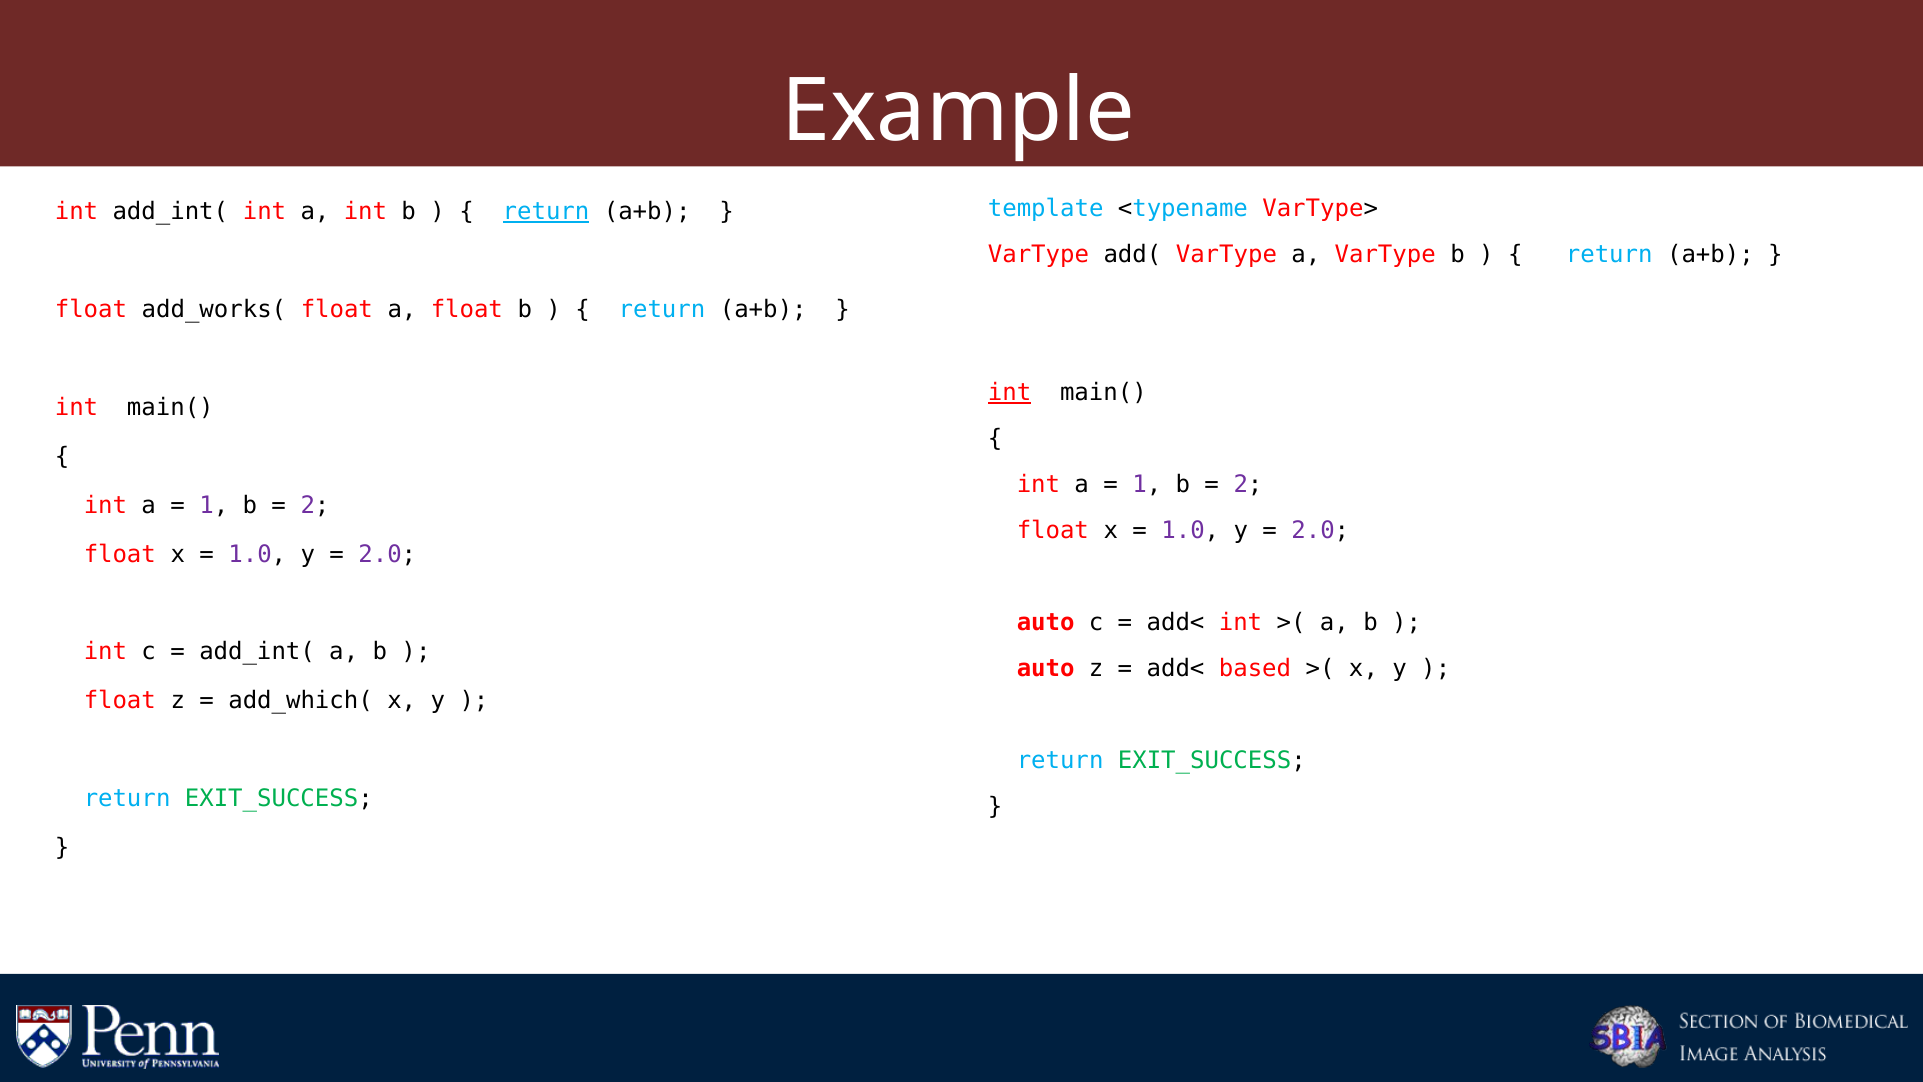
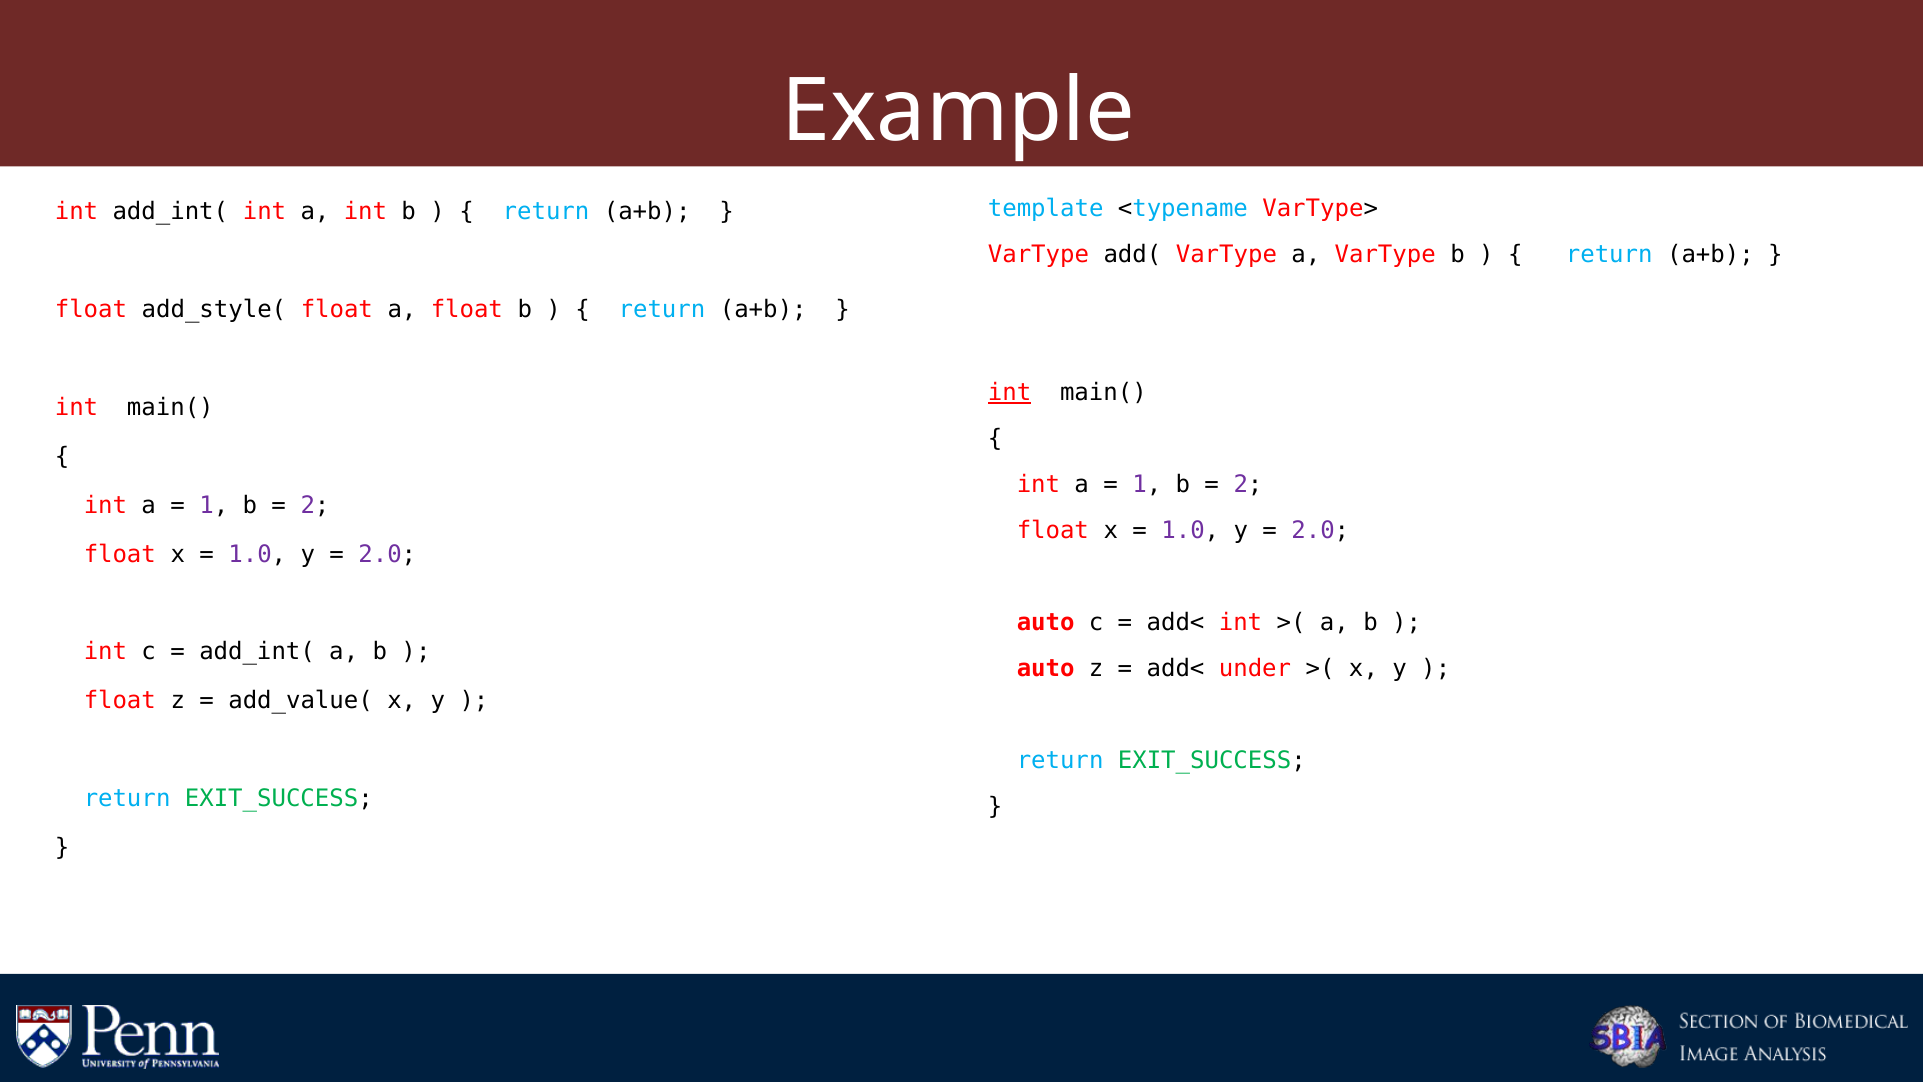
return at (546, 212) underline: present -> none
add_works(: add_works( -> add_style(
based: based -> under
add_which(: add_which( -> add_value(
